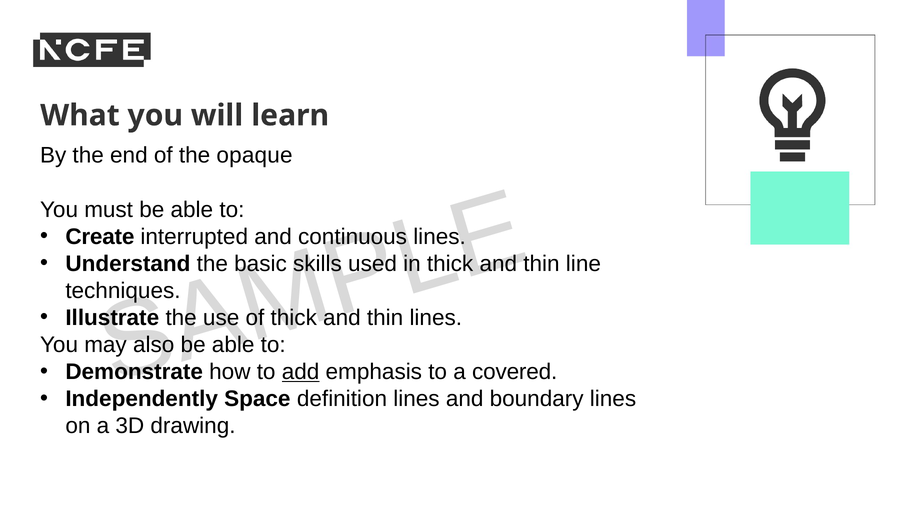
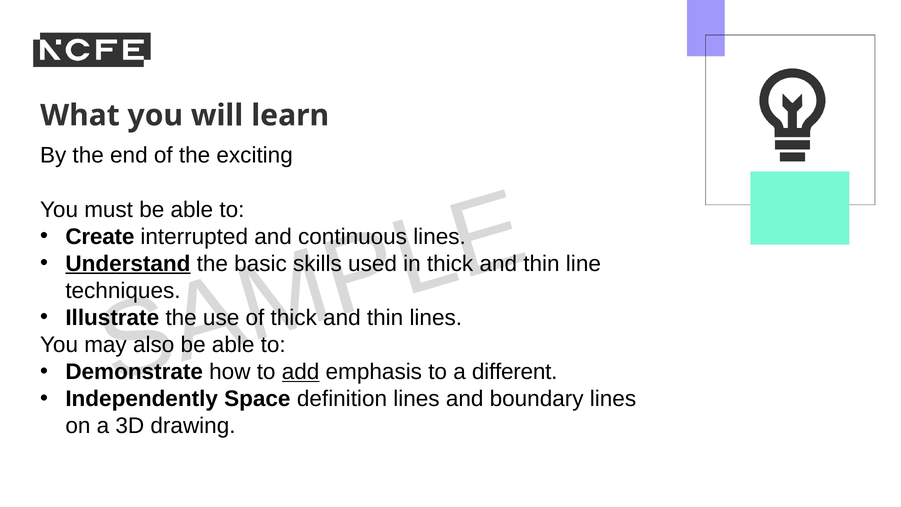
opaque: opaque -> exciting
Understand underline: none -> present
covered: covered -> different
